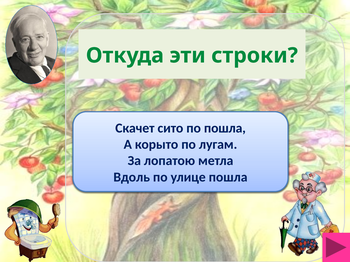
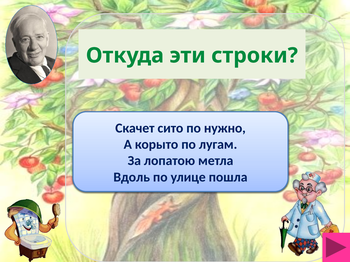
по пошла: пошла -> нужно
